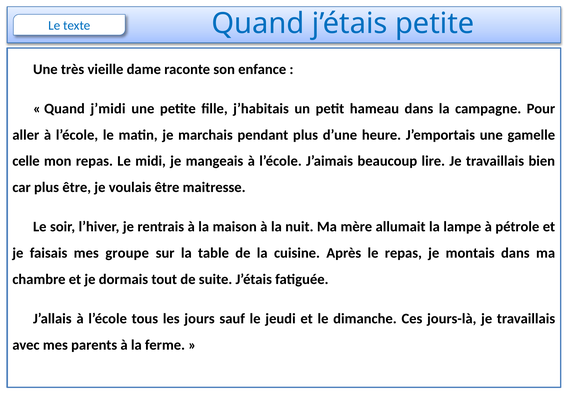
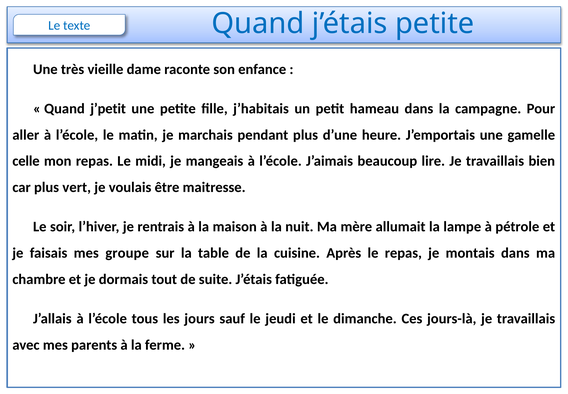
j’midi: j’midi -> j’petit
plus être: être -> vert
